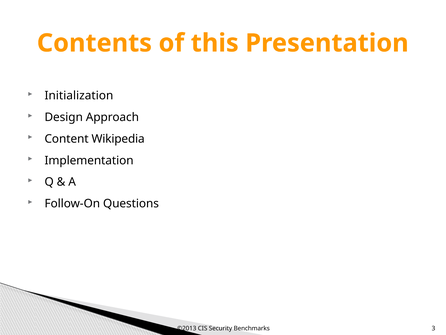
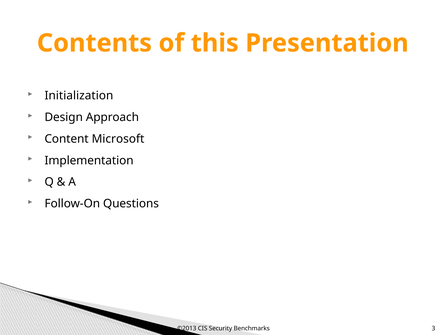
Wikipedia: Wikipedia -> Microsoft
